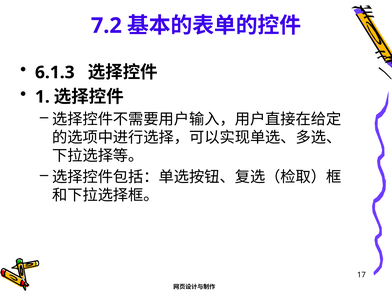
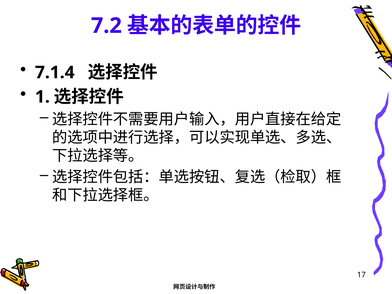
6.1.3: 6.1.3 -> 7.1.4
